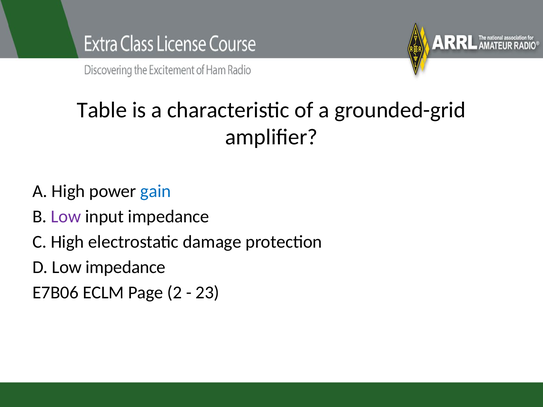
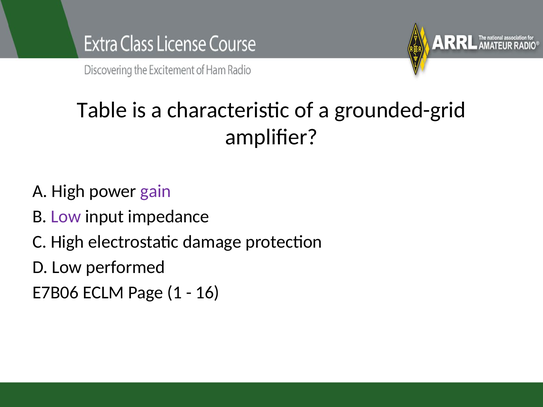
gain colour: blue -> purple
Low impedance: impedance -> performed
2: 2 -> 1
23: 23 -> 16
